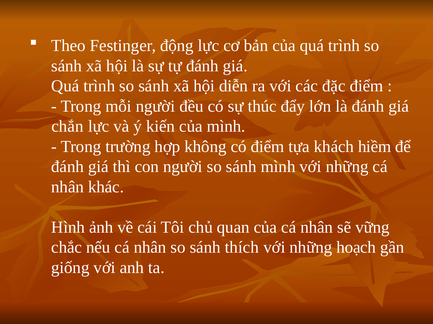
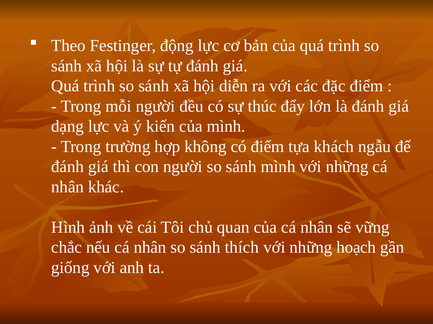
chắn: chắn -> dạng
hiềm: hiềm -> ngẫu
